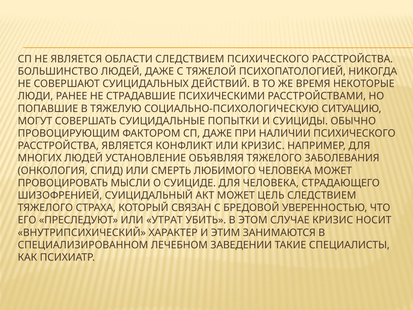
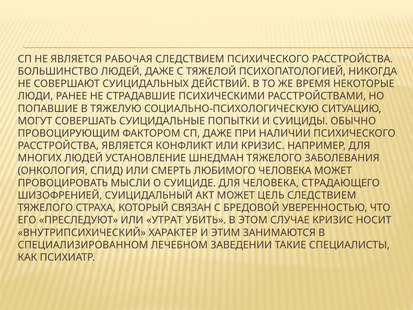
ОБЛАСТИ: ОБЛАСТИ -> РАБОЧАЯ
ОБЪЯВЛЯЯ: ОБЪЯВЛЯЯ -> ШНЕДМАН
